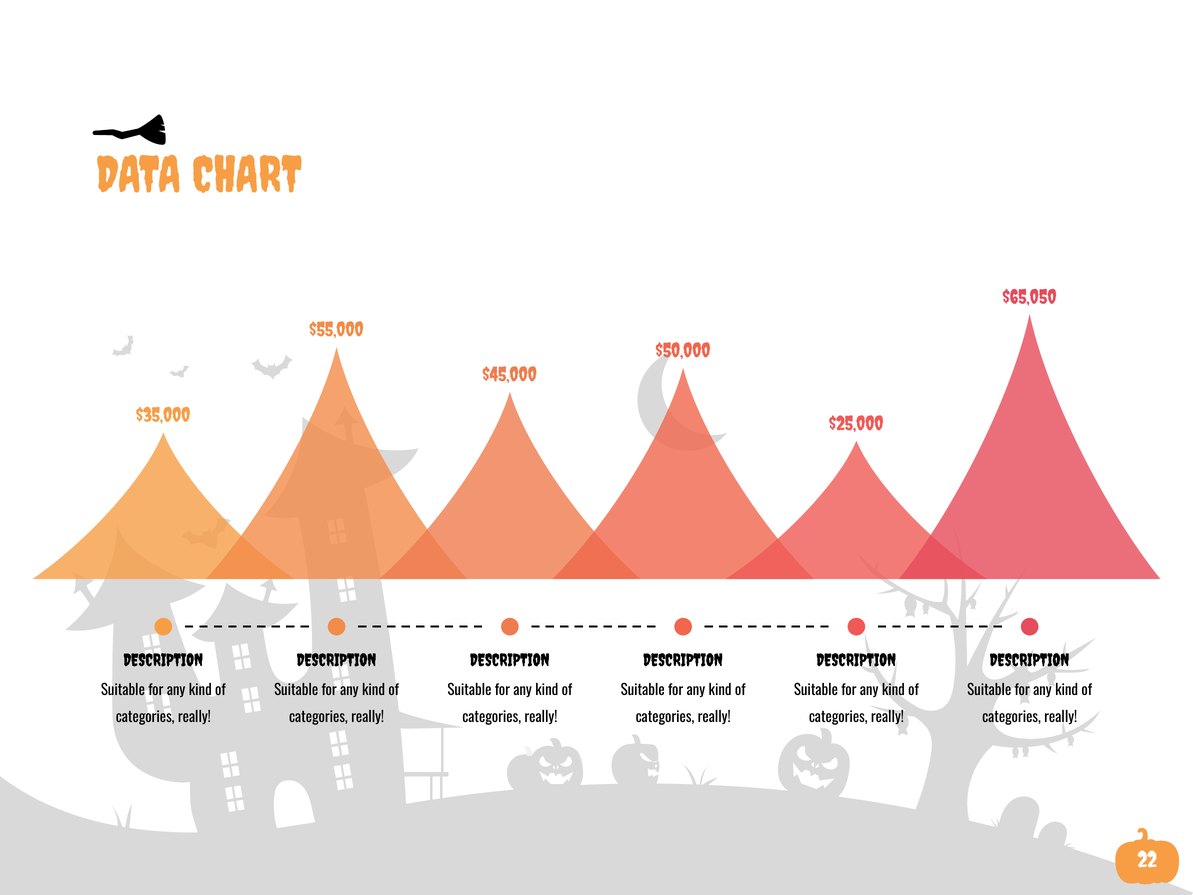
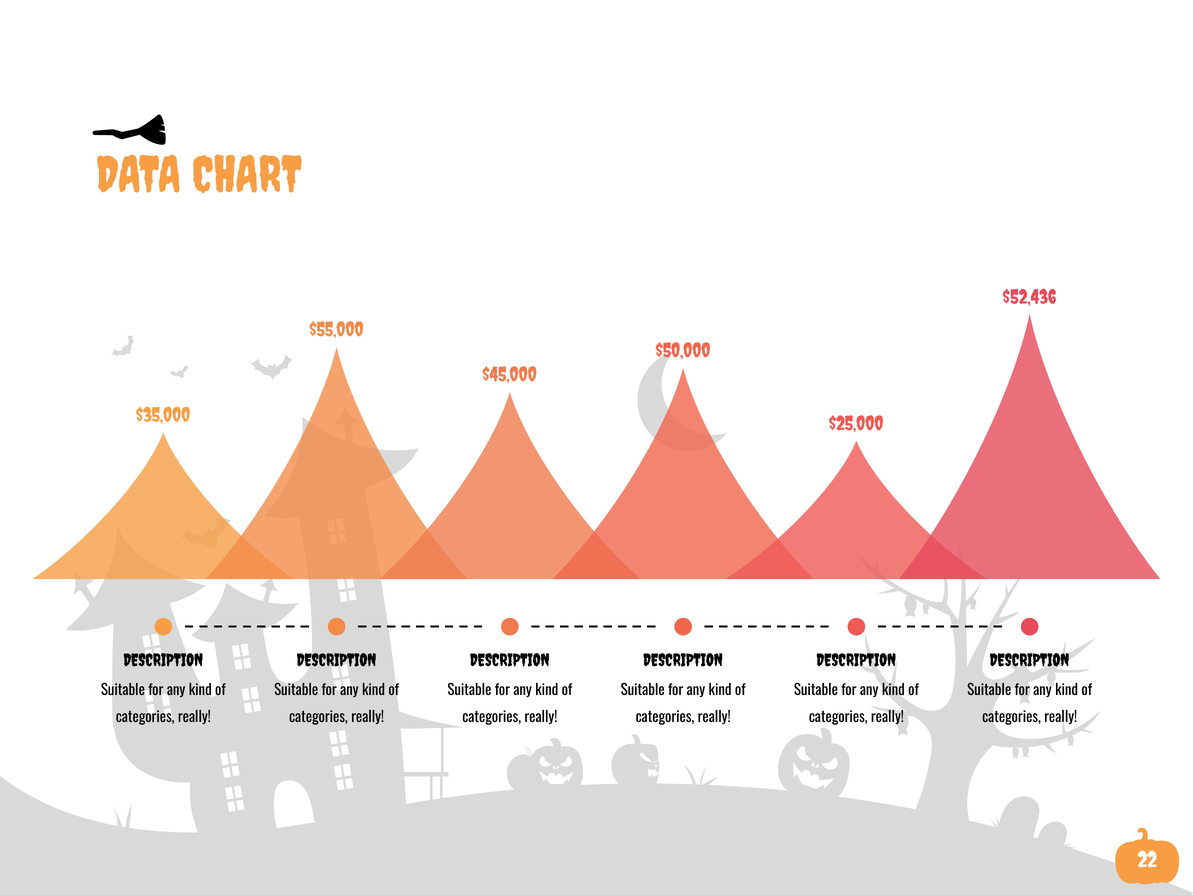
$65,050: $65,050 -> $52,436
